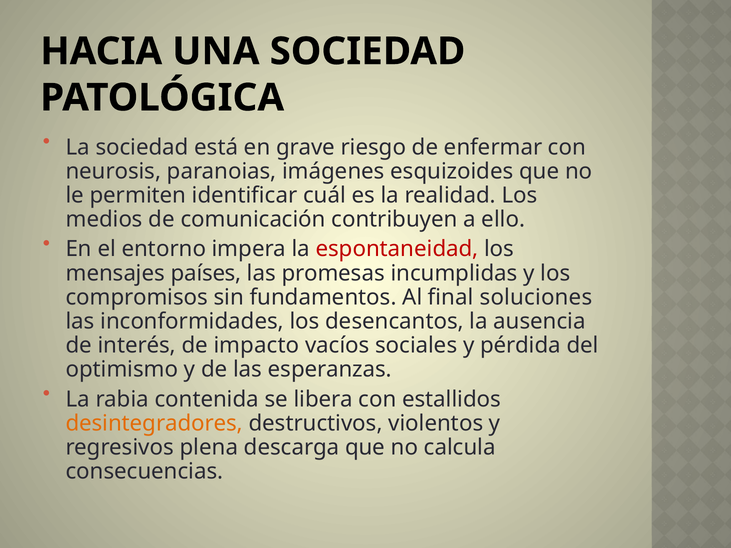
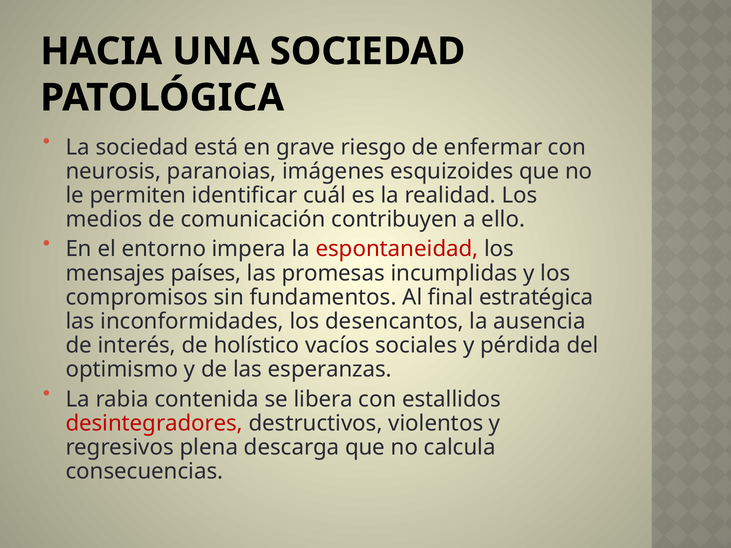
soluciones: soluciones -> estratégica
impacto: impacto -> holístico
desintegradores colour: orange -> red
